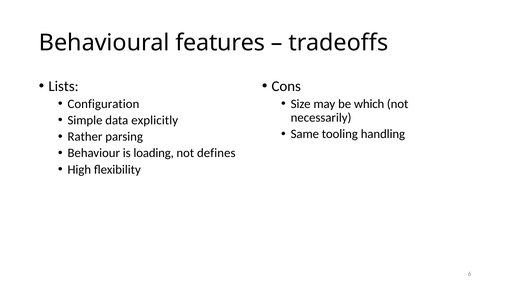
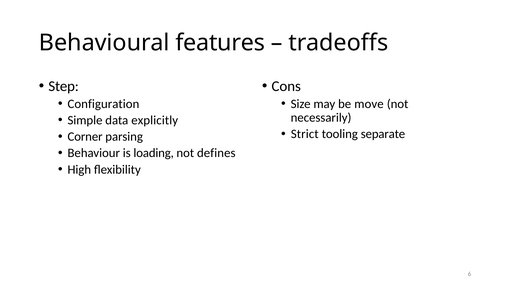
Lists: Lists -> Step
which: which -> move
Same: Same -> Strict
handling: handling -> separate
Rather: Rather -> Corner
